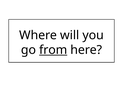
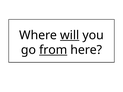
will underline: none -> present
